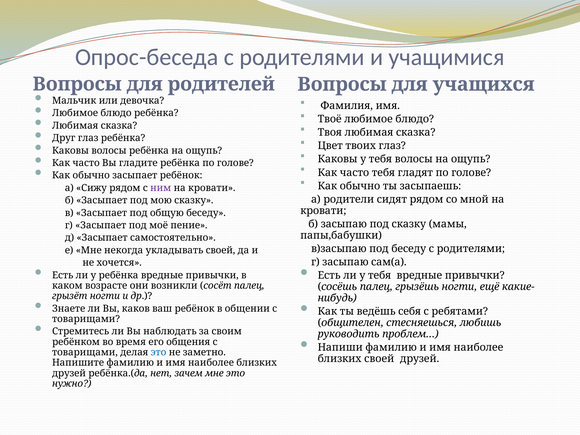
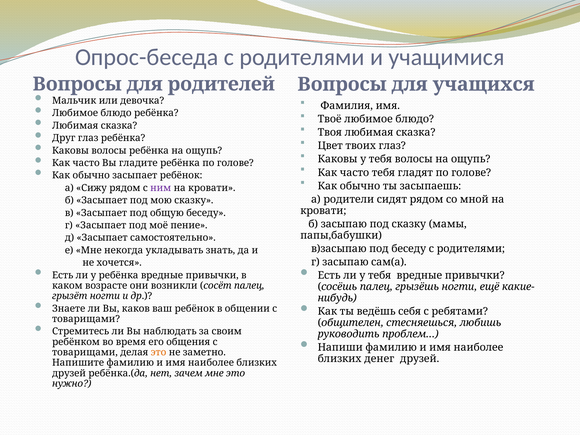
укладывать своей: своей -> знать
это at (159, 352) colour: blue -> orange
близких своей: своей -> денег
